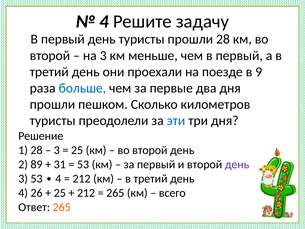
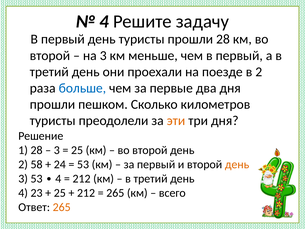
в 9: 9 -> 2
эти colour: blue -> orange
89: 89 -> 58
31: 31 -> 24
день at (237, 164) colour: purple -> orange
26: 26 -> 23
